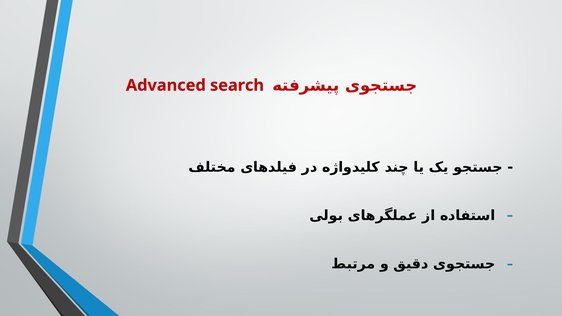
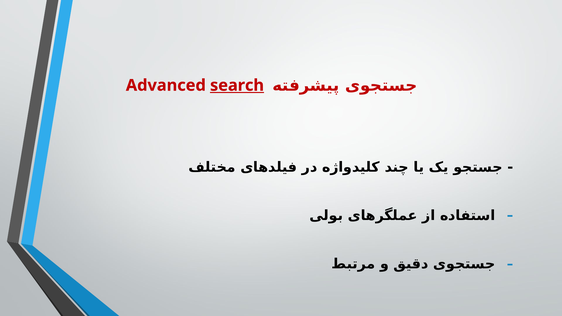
search underline: none -> present
